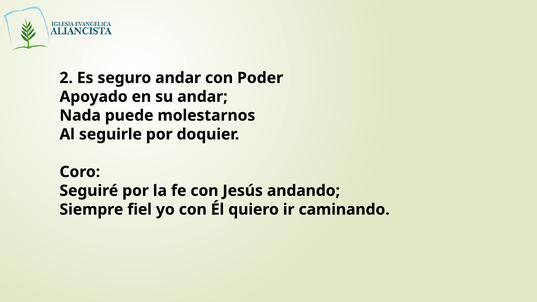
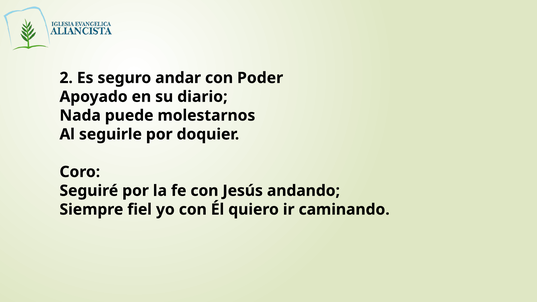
su andar: andar -> diario
